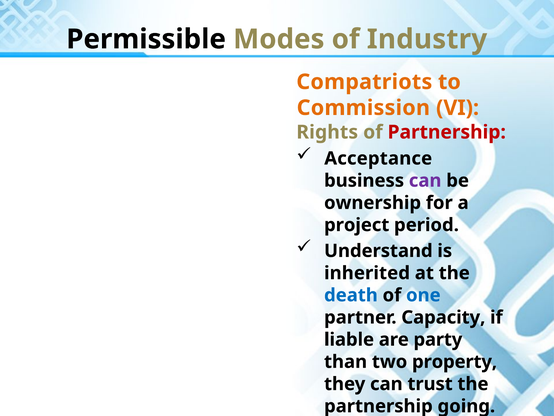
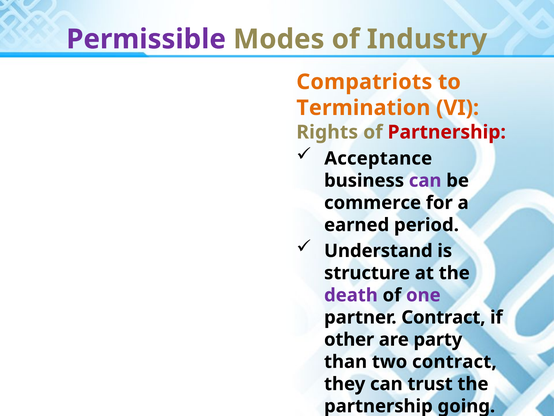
Permissible colour: black -> purple
Commission: Commission -> Termination
ownership: ownership -> commerce
project: project -> earned
inherited: inherited -> structure
death colour: blue -> purple
one colour: blue -> purple
partner Capacity: Capacity -> Contract
liable: liable -> other
two property: property -> contract
